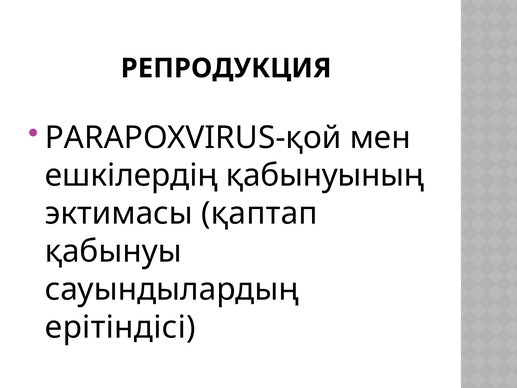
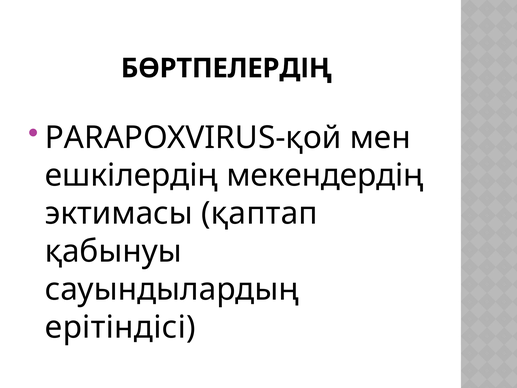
РЕПРОДУКЦИЯ: РЕПРОДУКЦИЯ -> БӨРТПЕЛЕРДІҢ
қабынуының: қабынуының -> мекендердің
